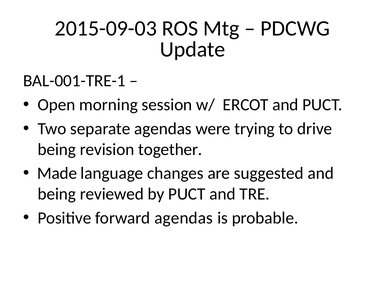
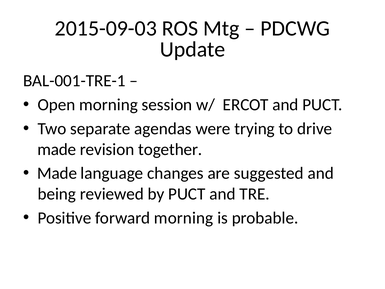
being at (57, 149): being -> made
forward agendas: agendas -> morning
